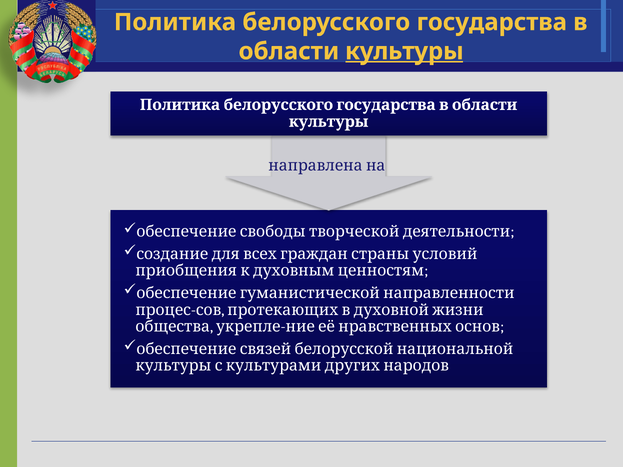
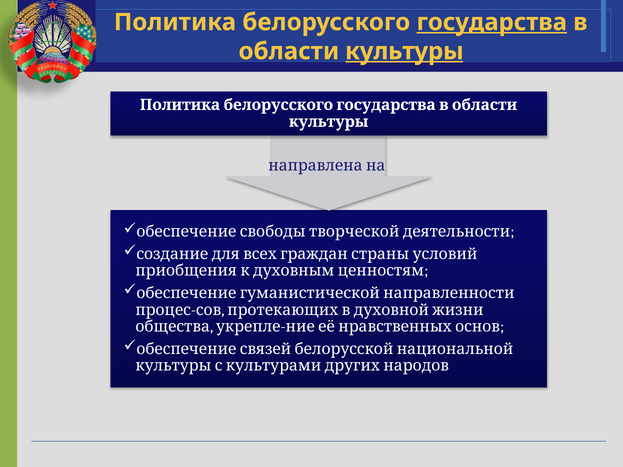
государства underline: none -> present
